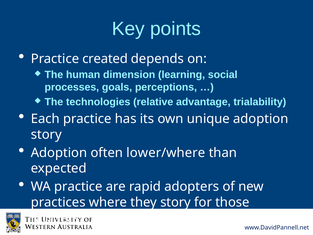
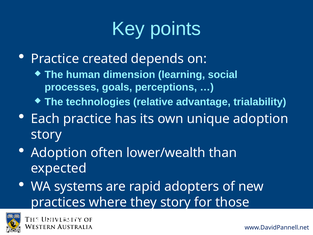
lower/where: lower/where -> lower/wealth
WA practice: practice -> systems
